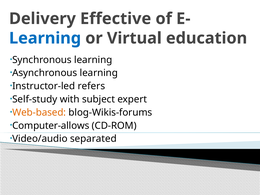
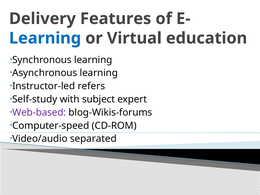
Effective: Effective -> Features
Web-based colour: orange -> purple
Computer-allows: Computer-allows -> Computer-speed
